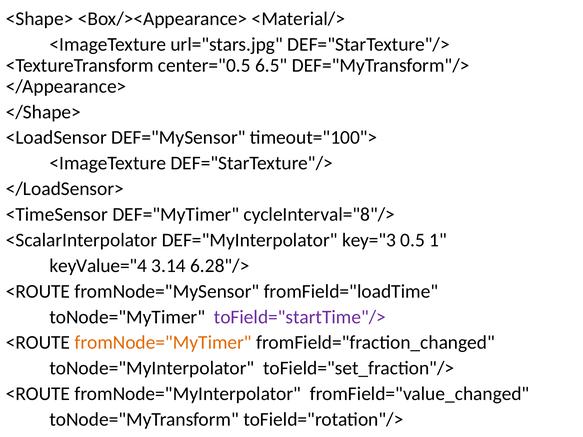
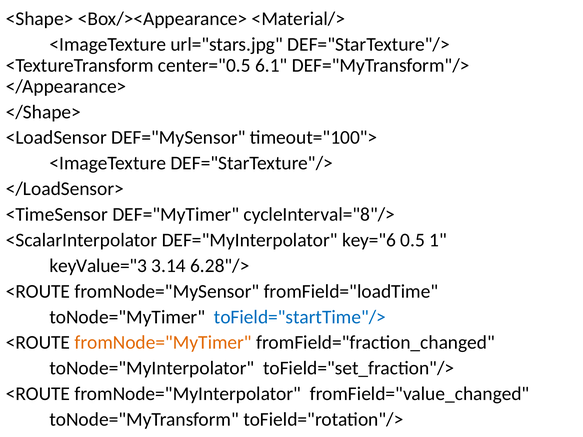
6.5: 6.5 -> 6.1
key="3: key="3 -> key="6
keyValue="4: keyValue="4 -> keyValue="3
toField="startTime"/> colour: purple -> blue
